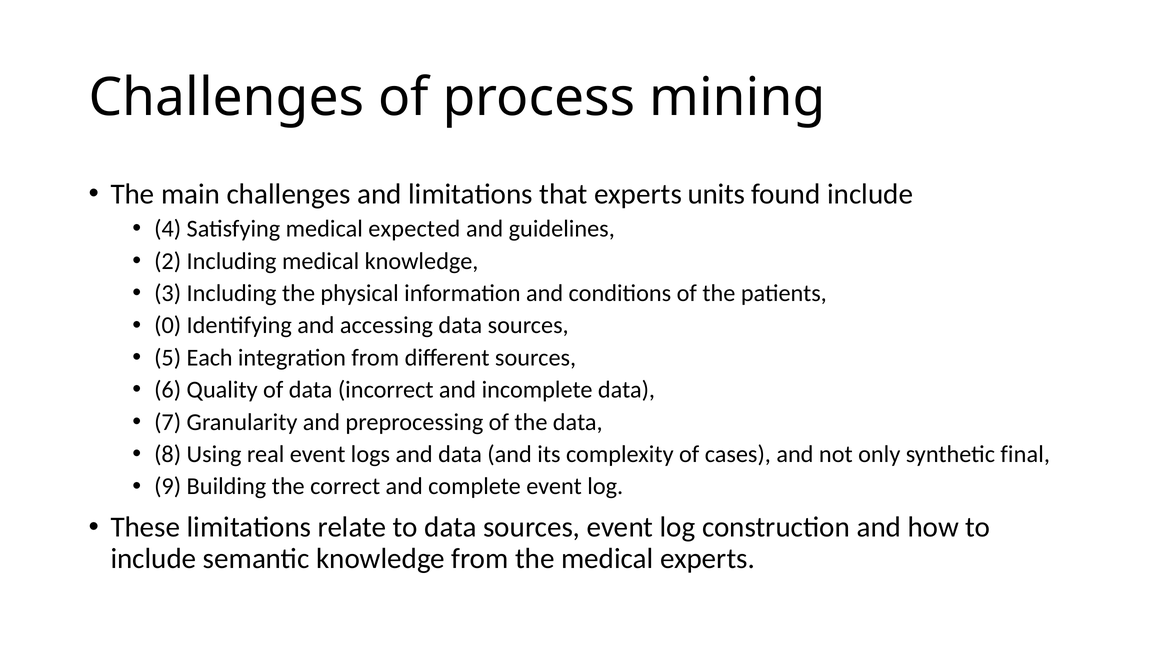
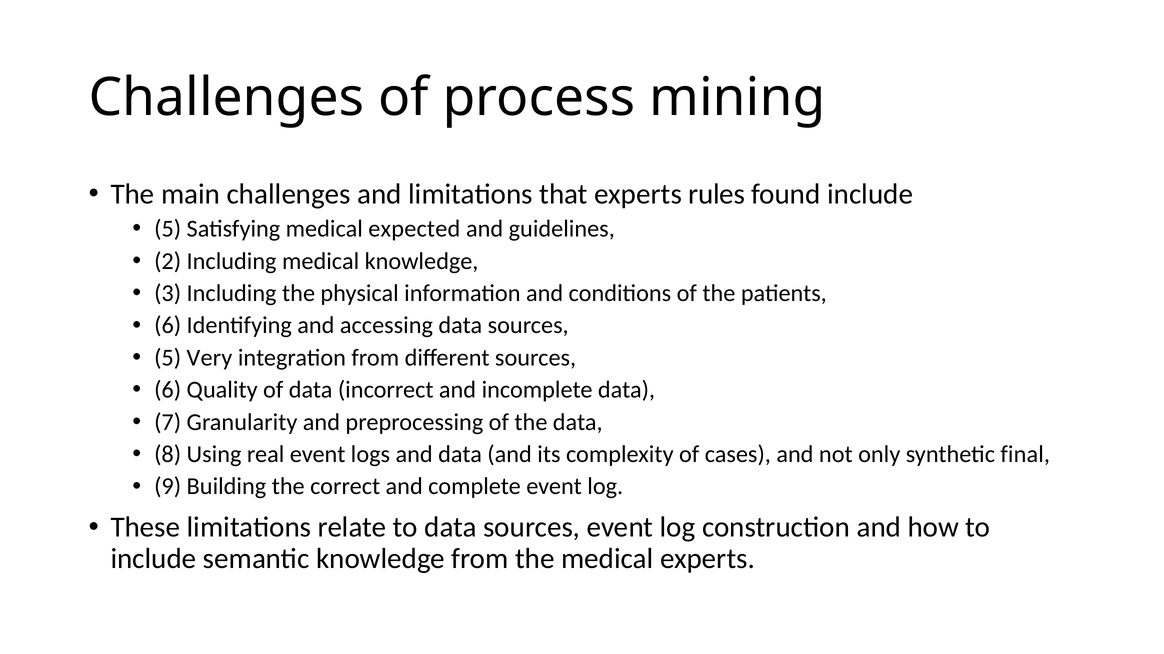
units: units -> rules
4 at (168, 229): 4 -> 5
0 at (168, 326): 0 -> 6
Each: Each -> Very
